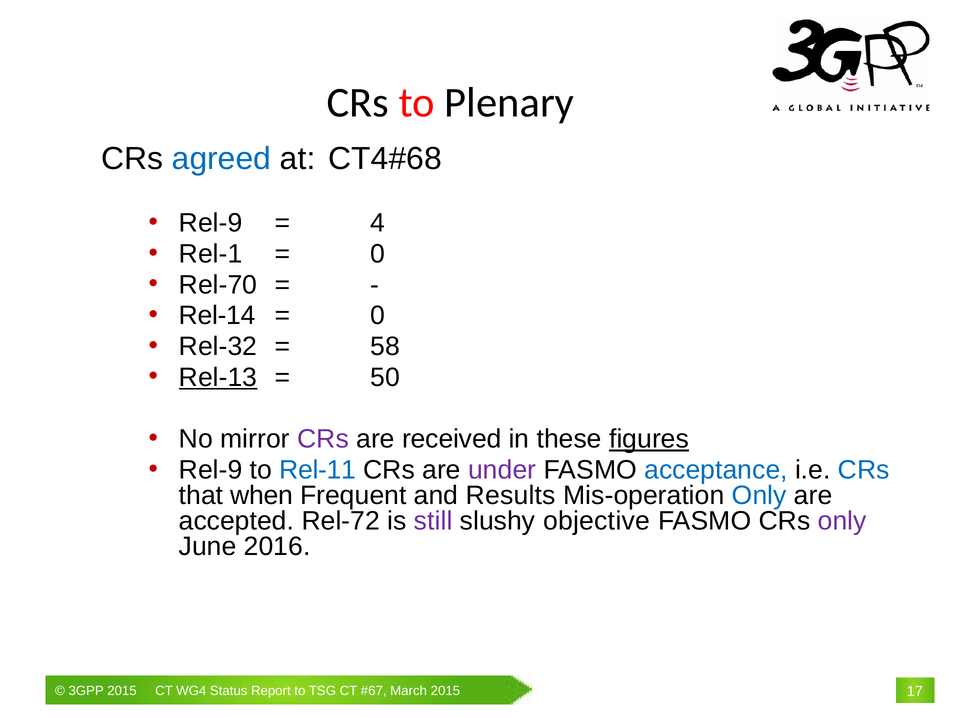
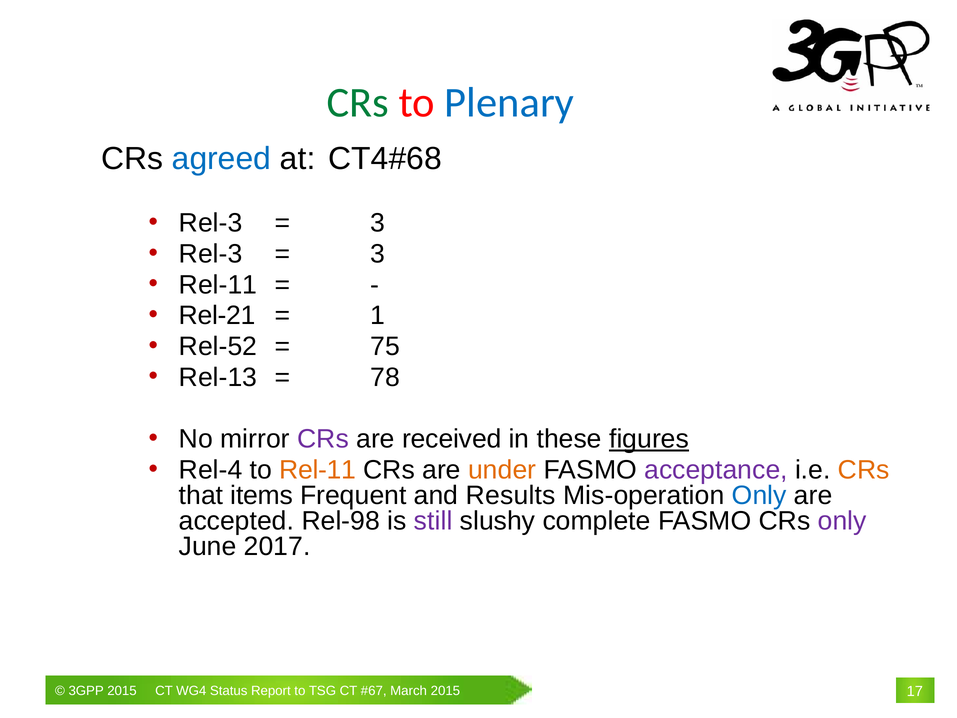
CRs at (358, 103) colour: black -> green
Plenary colour: black -> blue
Rel-9 at (211, 223): Rel-9 -> Rel-3
4 at (378, 223): 4 -> 3
Rel-1 at (211, 254): Rel-1 -> Rel-3
0 at (378, 254): 0 -> 3
Rel-70 at (218, 285): Rel-70 -> Rel-11
Rel-14: Rel-14 -> Rel-21
0 at (378, 316): 0 -> 1
Rel-32: Rel-32 -> Rel-52
58: 58 -> 75
Rel-13 underline: present -> none
50: 50 -> 78
Rel-9 at (211, 470): Rel-9 -> Rel-4
Rel-11 at (318, 470) colour: blue -> orange
under colour: purple -> orange
acceptance colour: blue -> purple
CRs at (864, 470) colour: blue -> orange
when: when -> items
Rel-72: Rel-72 -> Rel-98
objective: objective -> complete
2016: 2016 -> 2017
